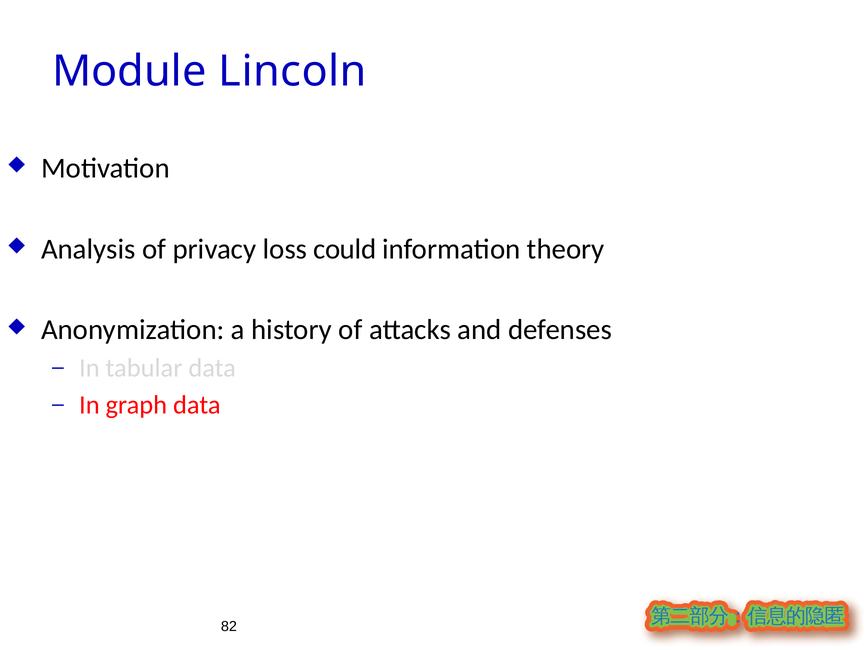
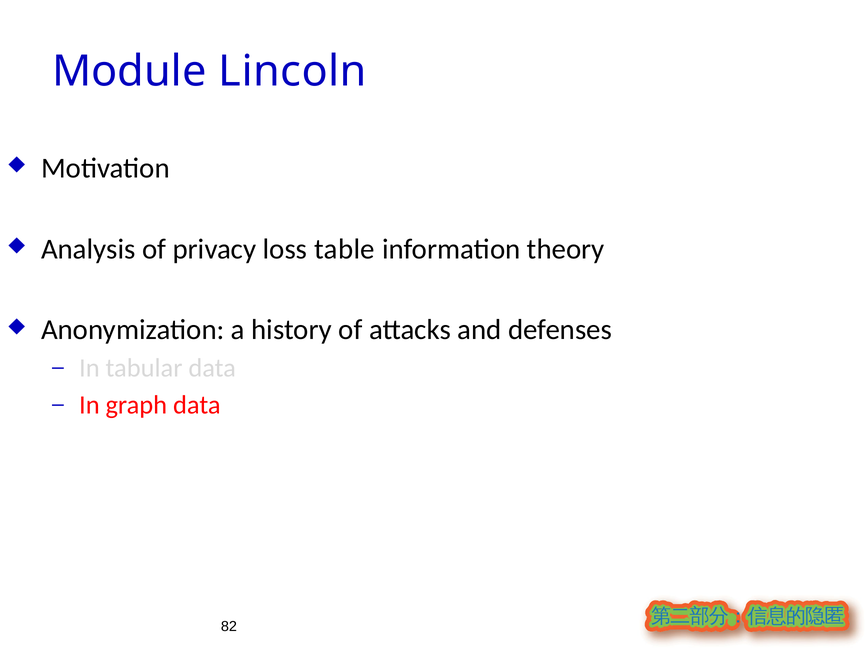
could: could -> table
